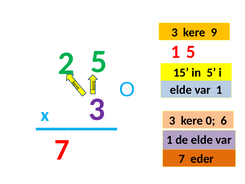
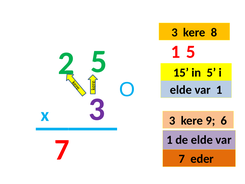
9: 9 -> 8
0: 0 -> 9
